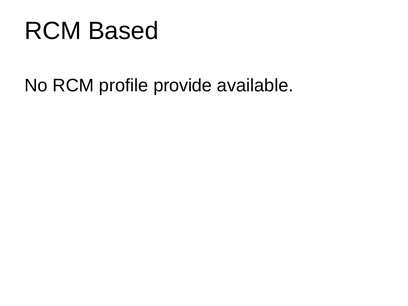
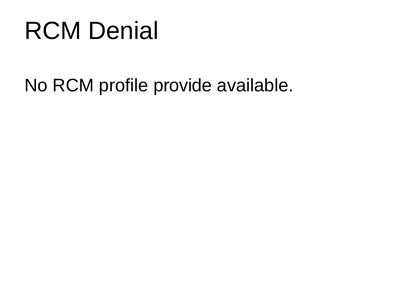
Based: Based -> Denial
